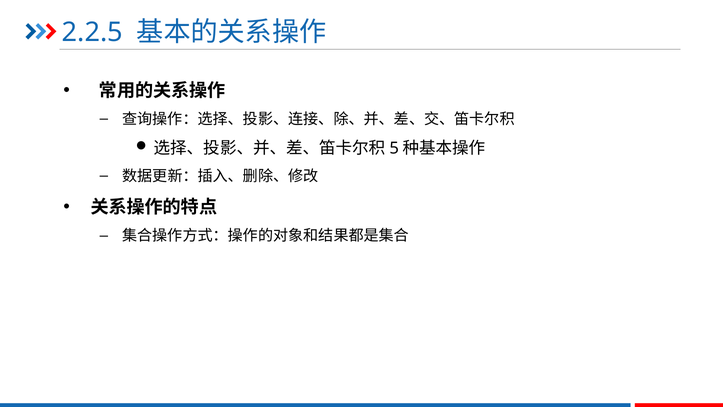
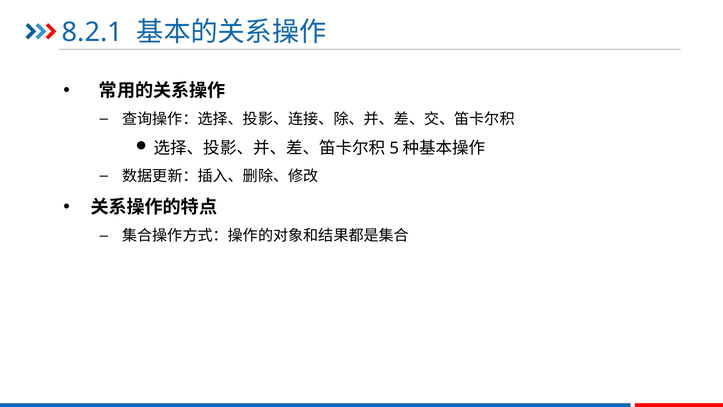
2.2.5: 2.2.5 -> 8.2.1
